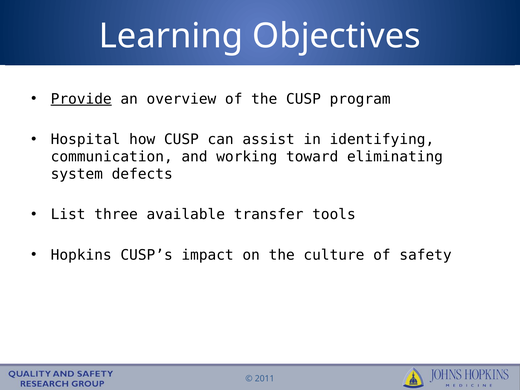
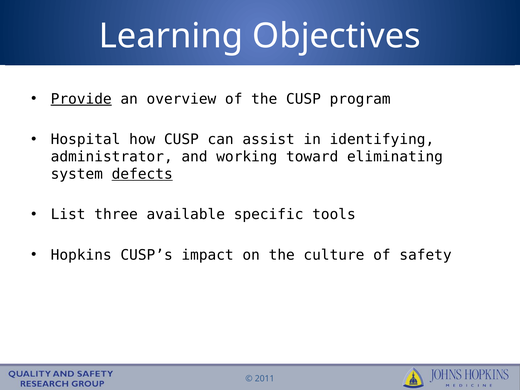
communication: communication -> administrator
defects underline: none -> present
transfer: transfer -> specific
